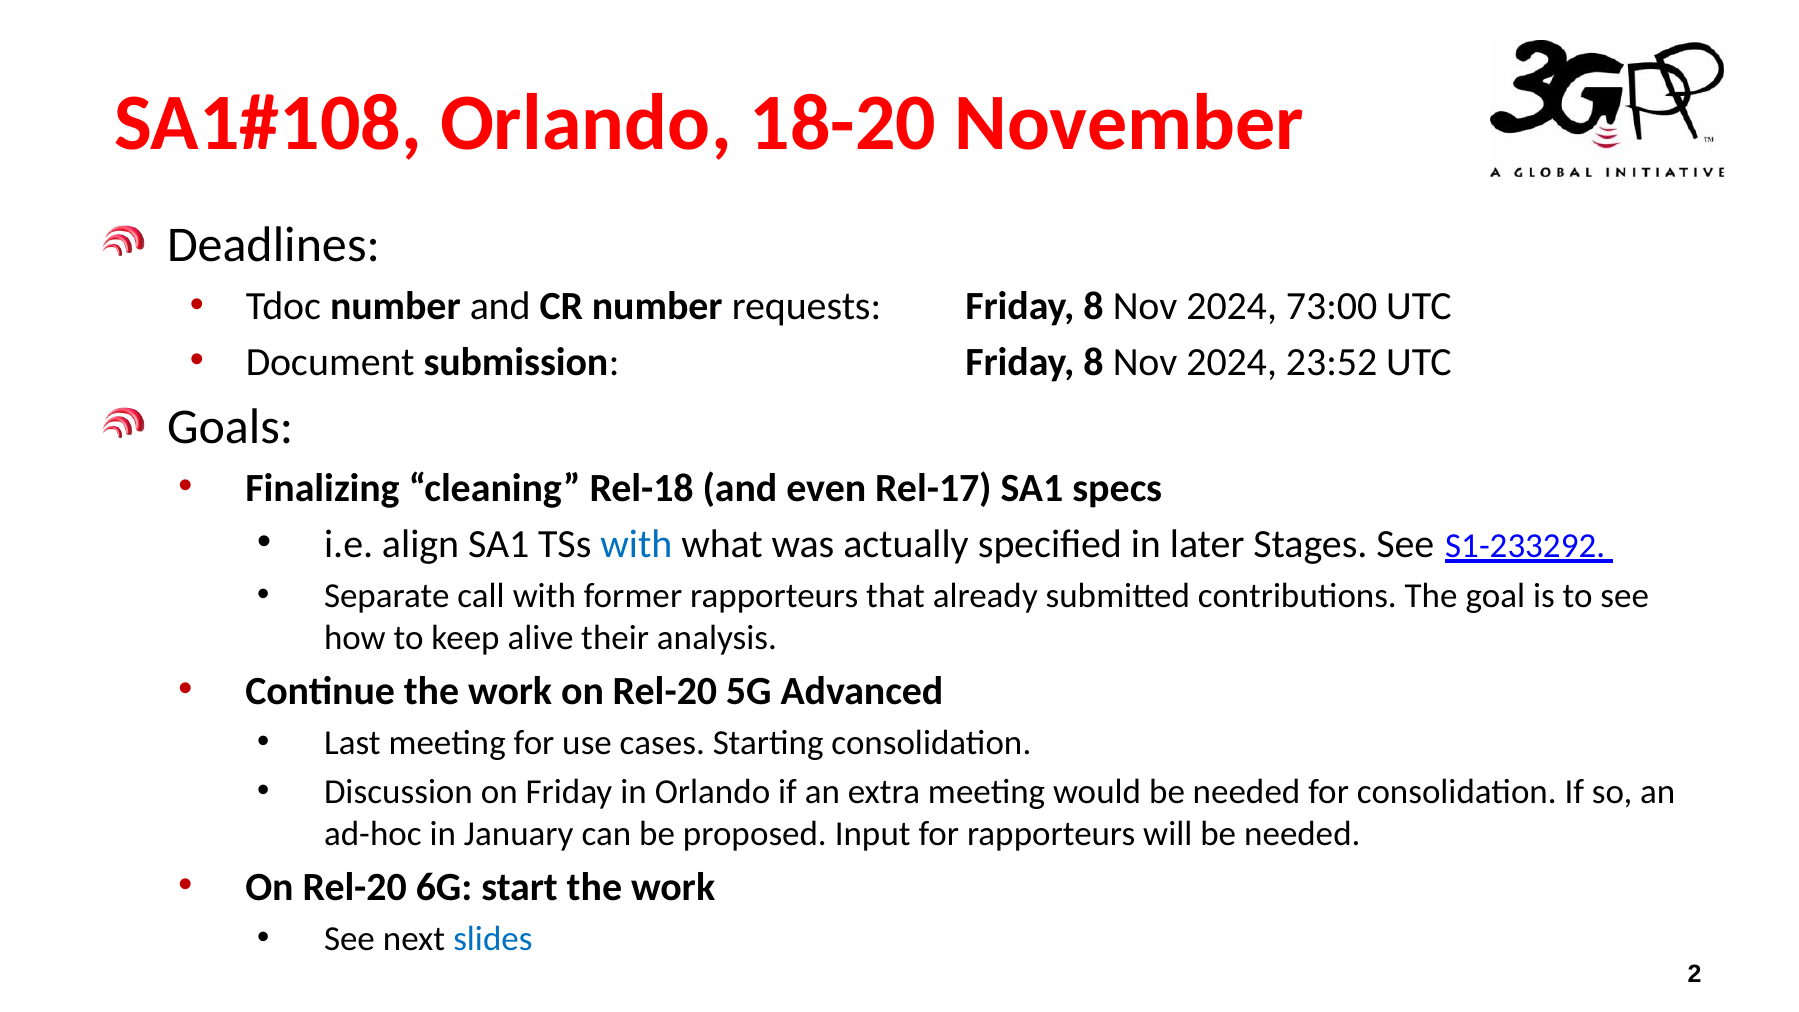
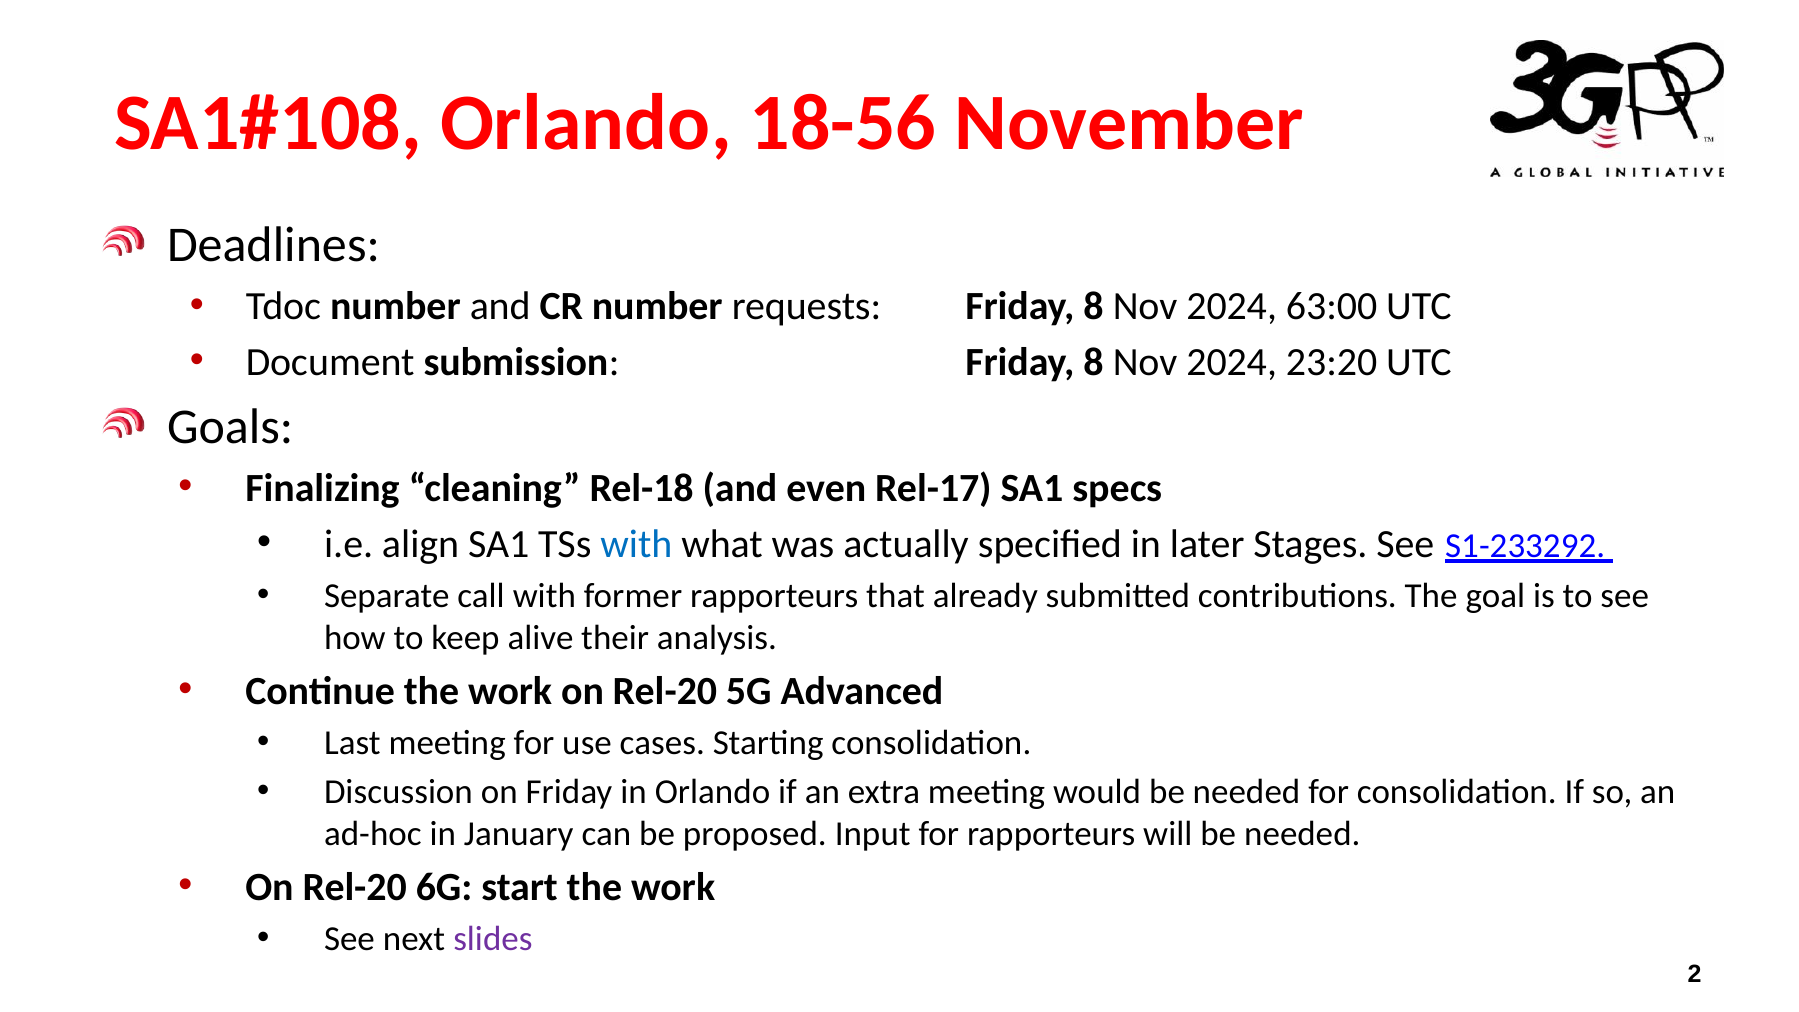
18-20: 18-20 -> 18-56
73:00: 73:00 -> 63:00
23:52: 23:52 -> 23:20
slides colour: blue -> purple
